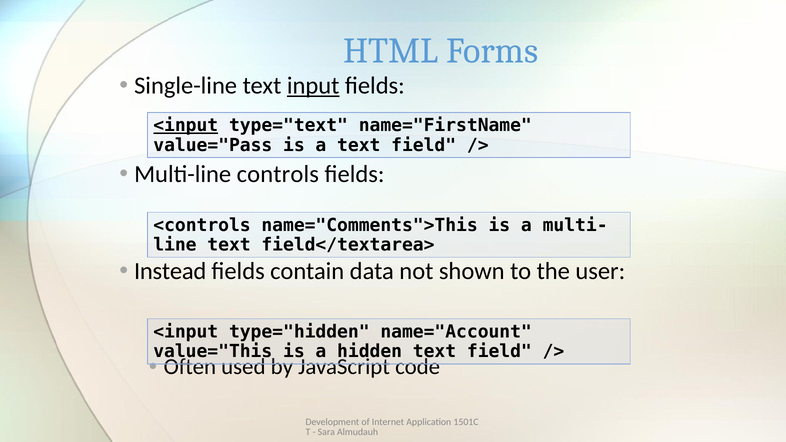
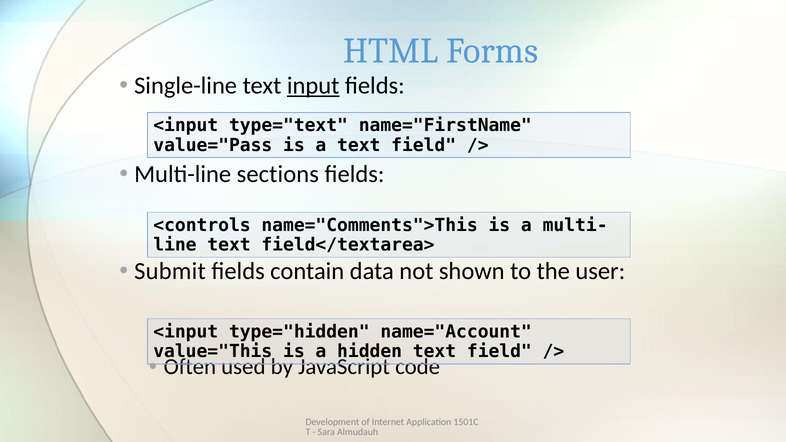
<input at (186, 126) underline: present -> none
controls: controls -> sections
Instead: Instead -> Submit
